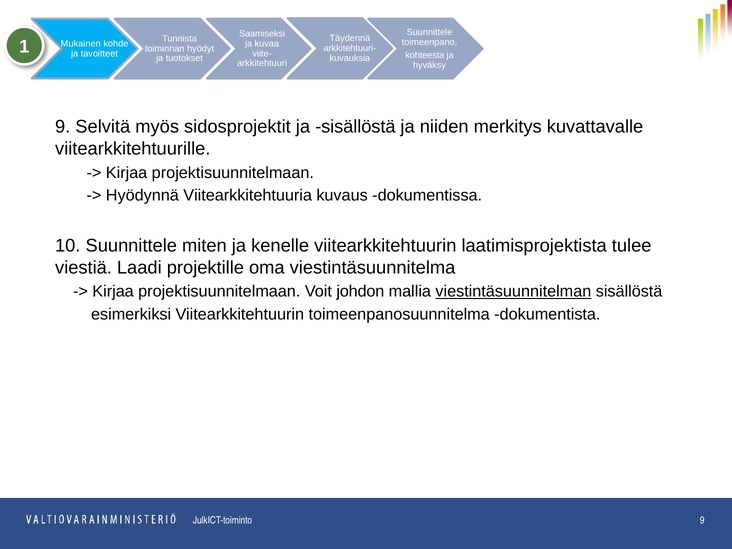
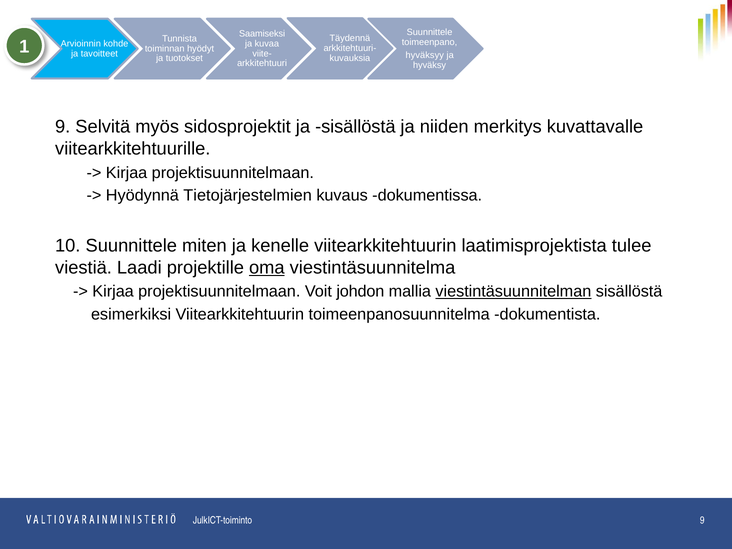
Mukainen: Mukainen -> Arvioinnin
kohteesta: kohteesta -> hyväksyy
Viitearkkitehtuuria: Viitearkkitehtuuria -> Tietojärjestelmien
oma underline: none -> present
